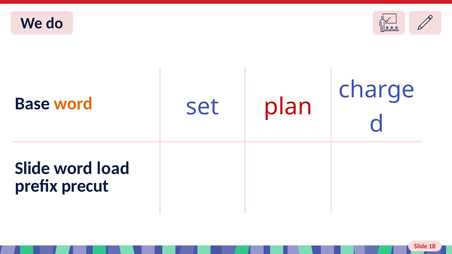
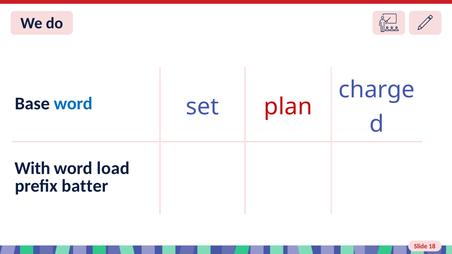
word at (73, 104) colour: orange -> blue
Slide at (32, 169): Slide -> With
precut: precut -> batter
